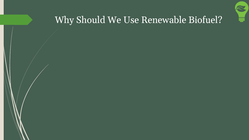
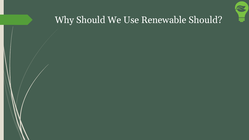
Renewable Biofuel: Biofuel -> Should
